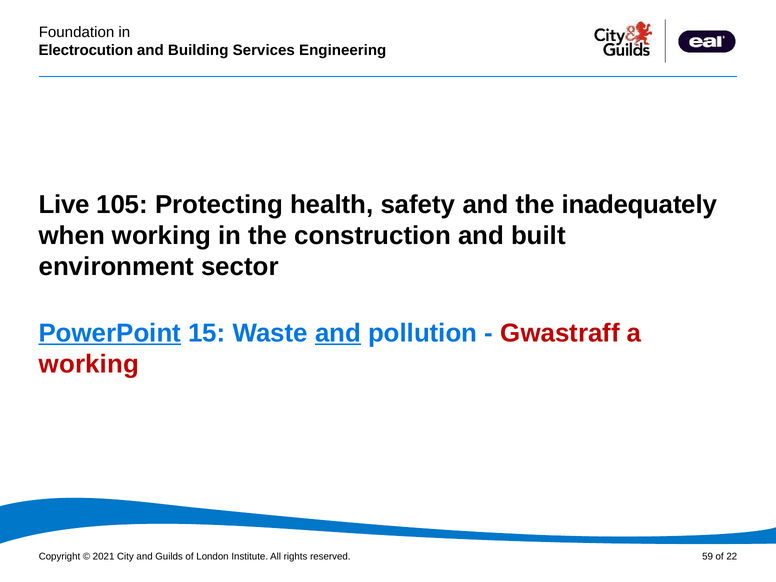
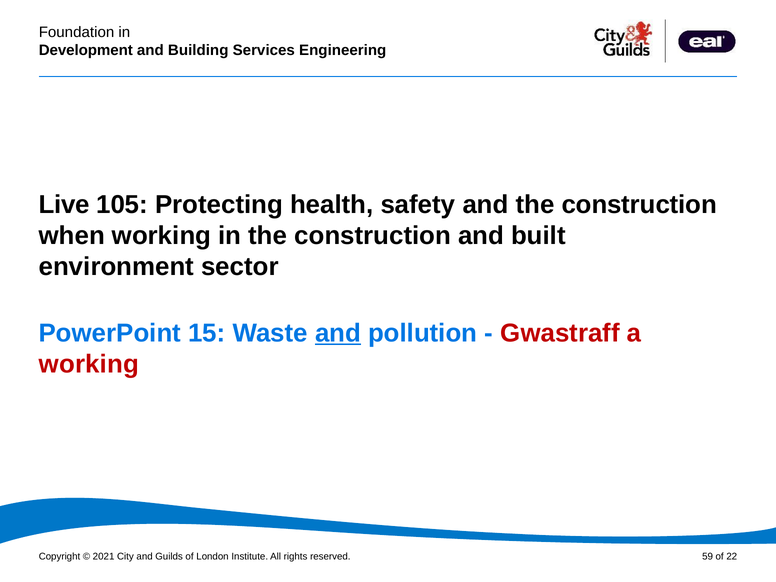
Electrocution: Electrocution -> Development
inadequately at (639, 205): inadequately -> construction
PowerPoint at (110, 333) underline: present -> none
